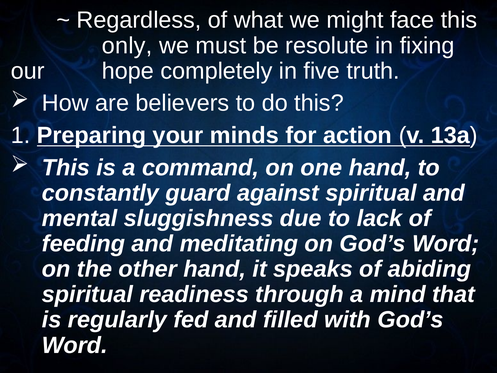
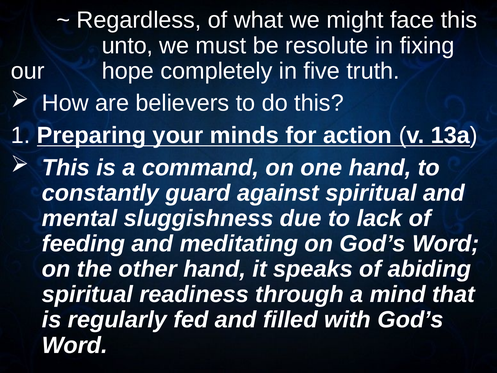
only: only -> unto
